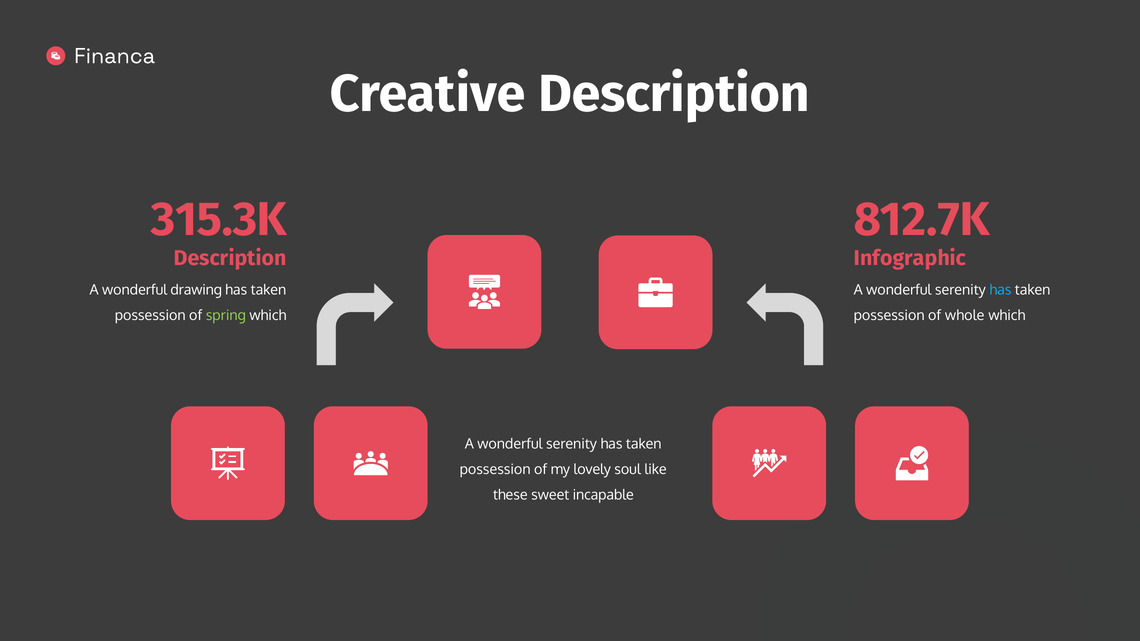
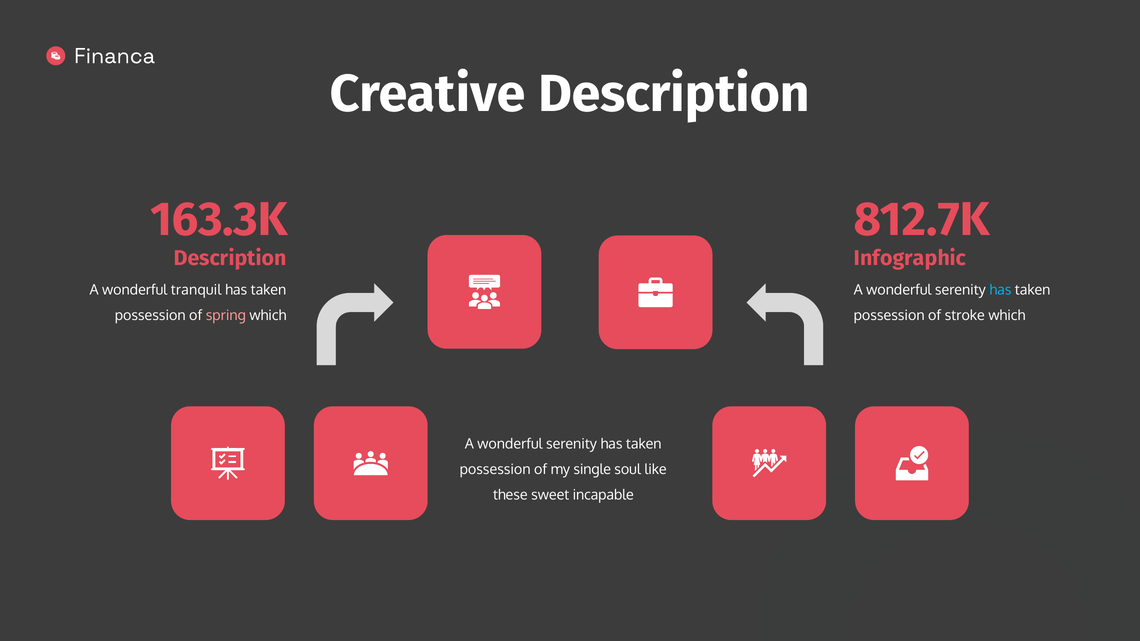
315.3K: 315.3K -> 163.3K
drawing: drawing -> tranquil
spring colour: light green -> pink
whole: whole -> stroke
lovely: lovely -> single
